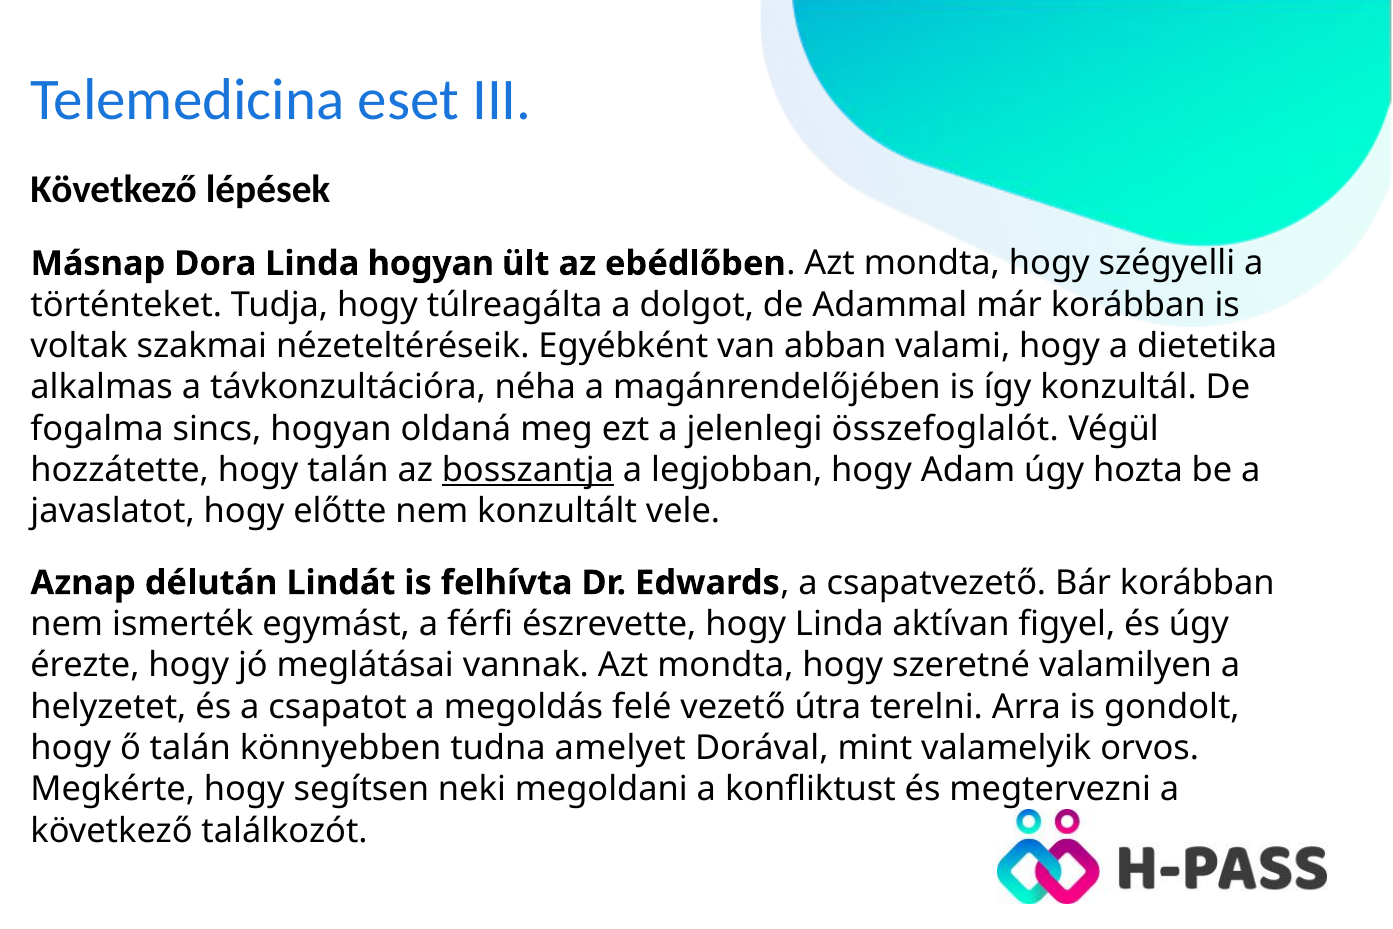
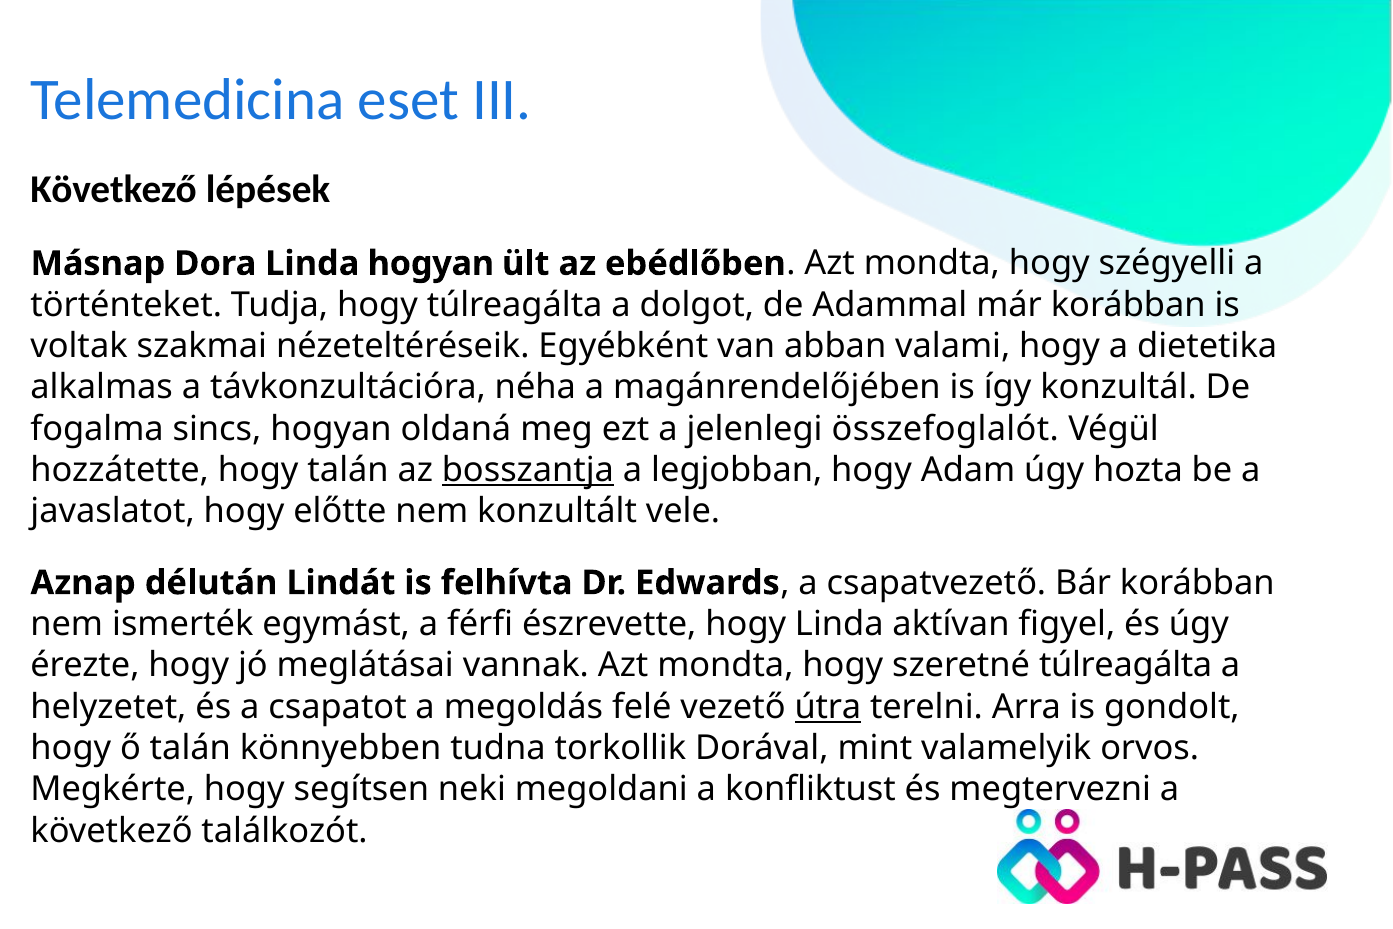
szeretné valamilyen: valamilyen -> túlreagálta
útra underline: none -> present
amelyet: amelyet -> torkollik
